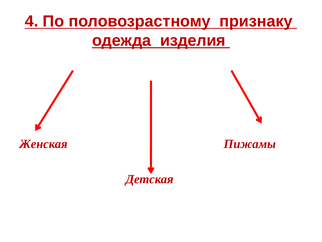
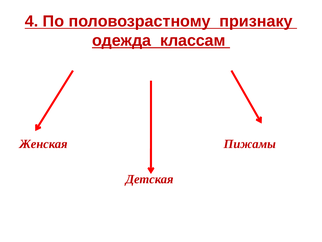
изделия: изделия -> классам
